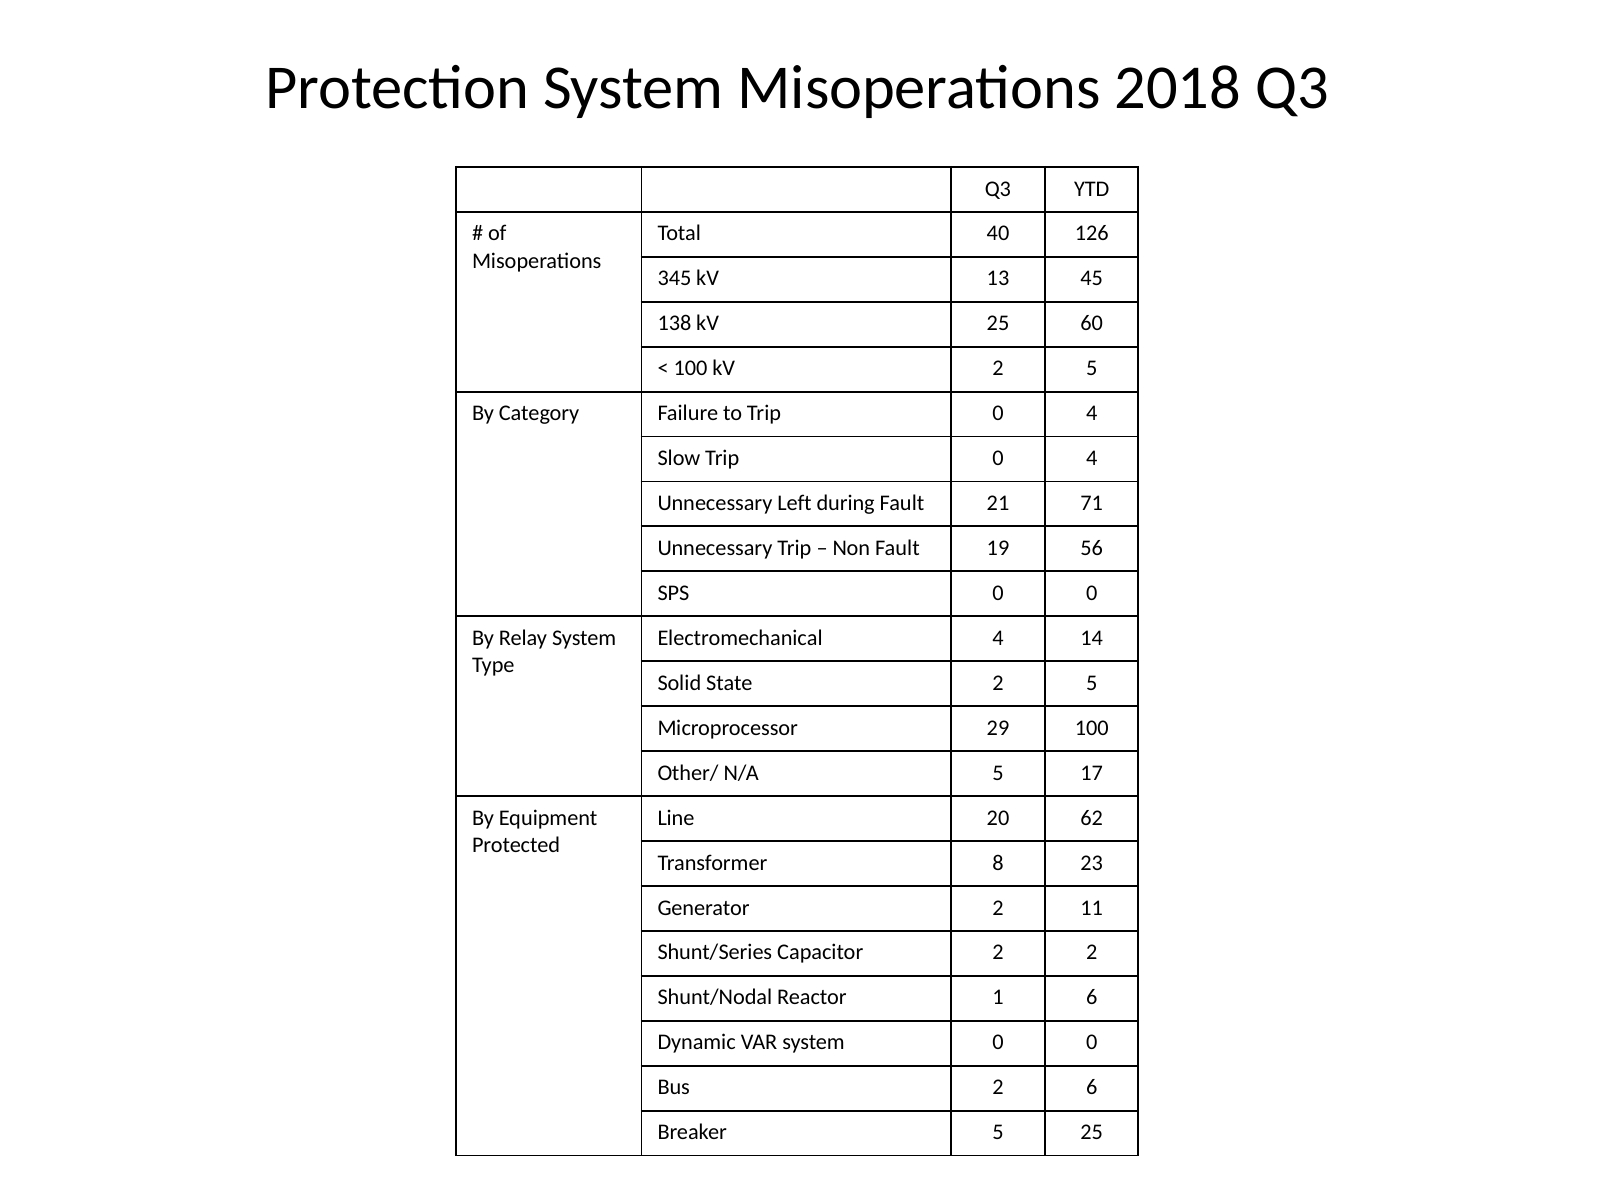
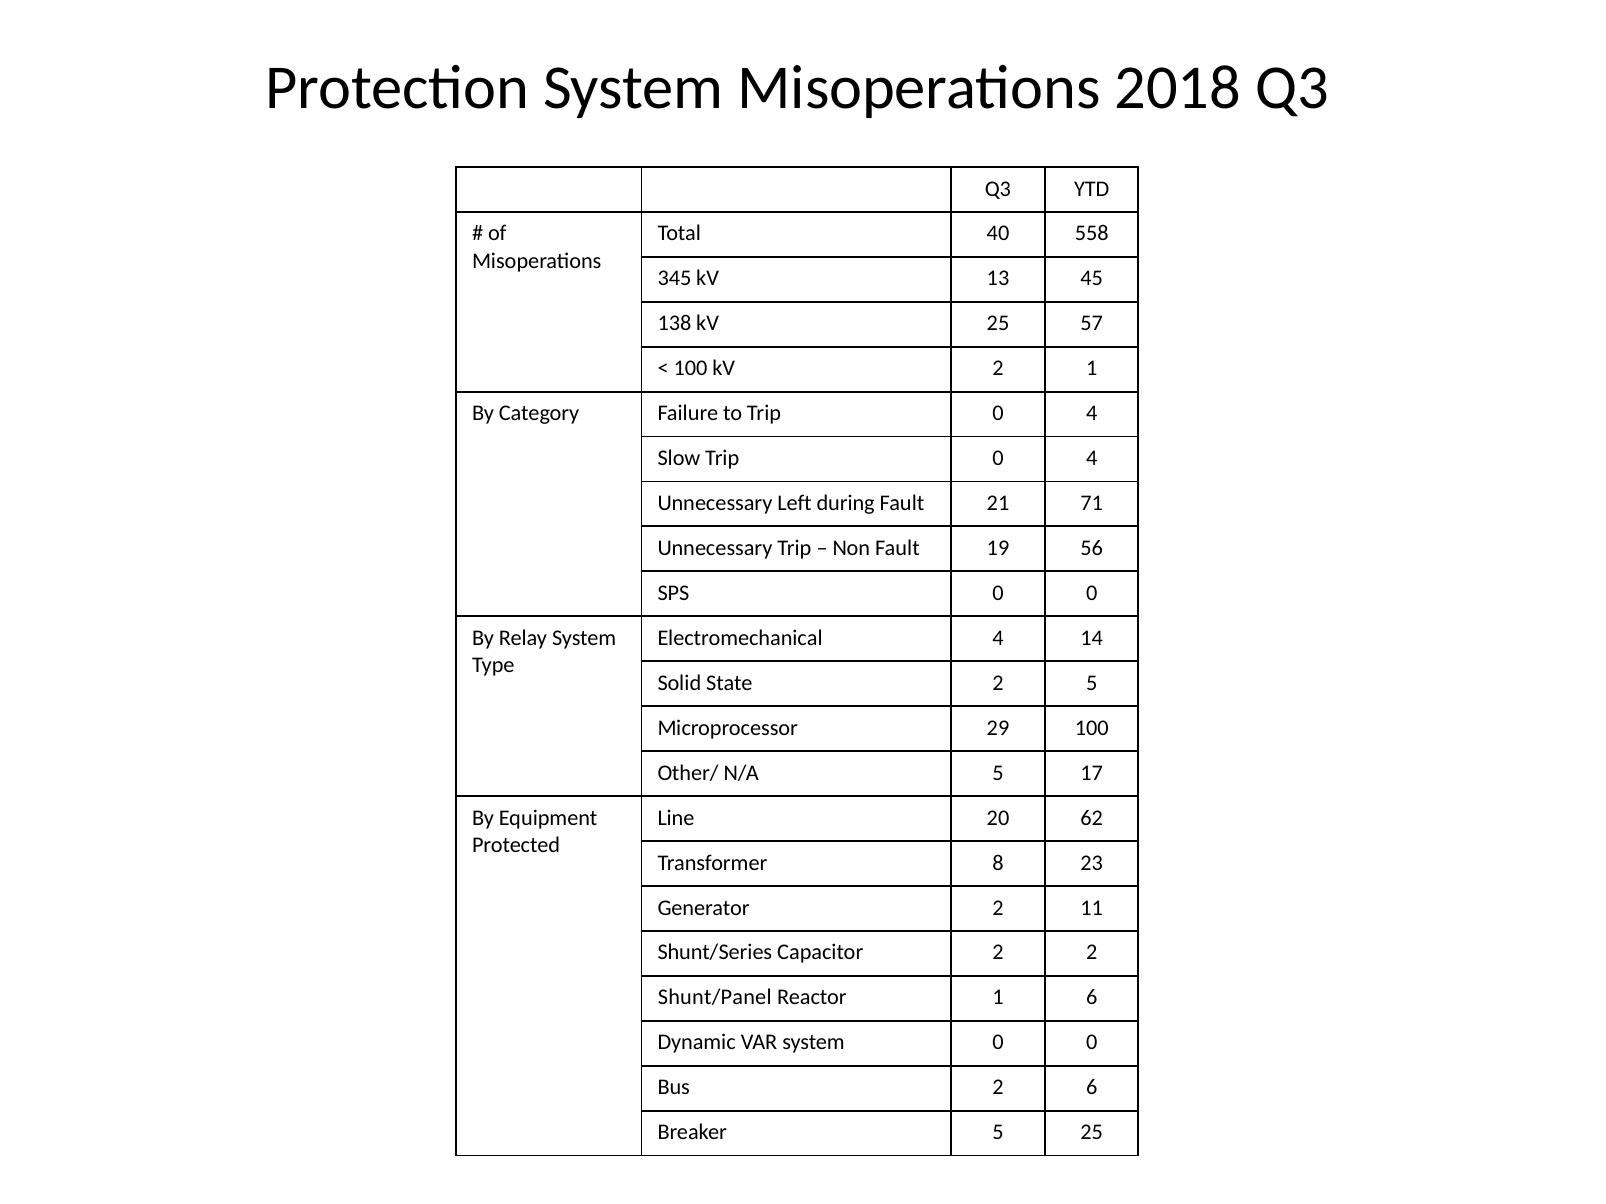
126: 126 -> 558
60: 60 -> 57
kV 2 5: 5 -> 1
Shunt/Nodal: Shunt/Nodal -> Shunt/Panel
